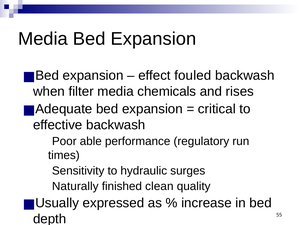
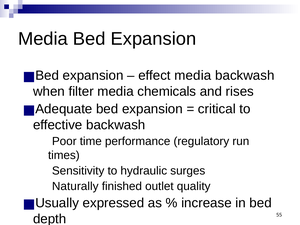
effect fouled: fouled -> media
able: able -> time
clean: clean -> outlet
